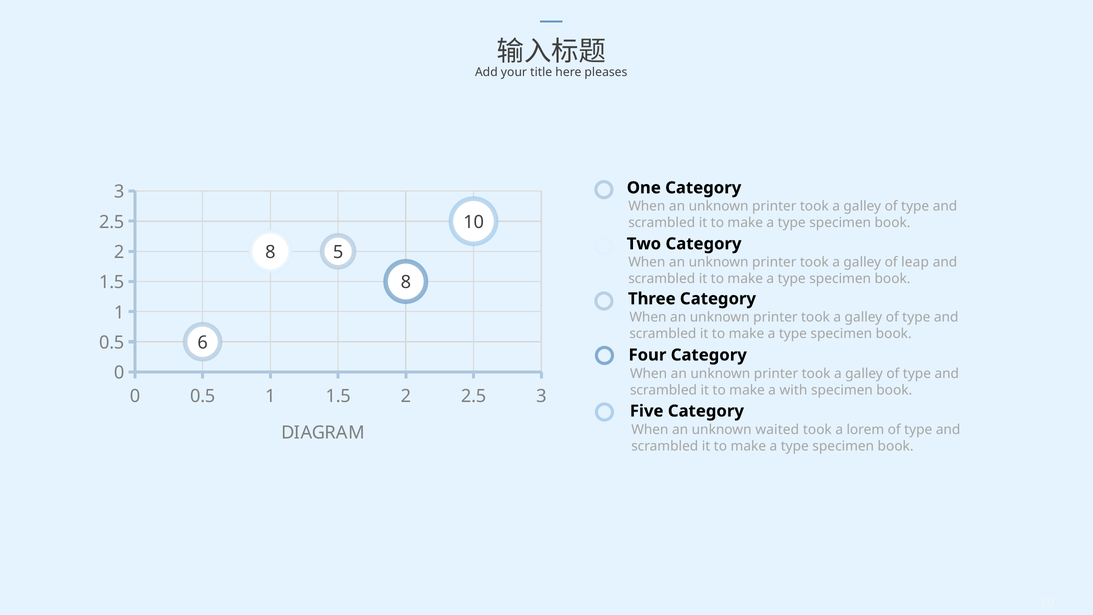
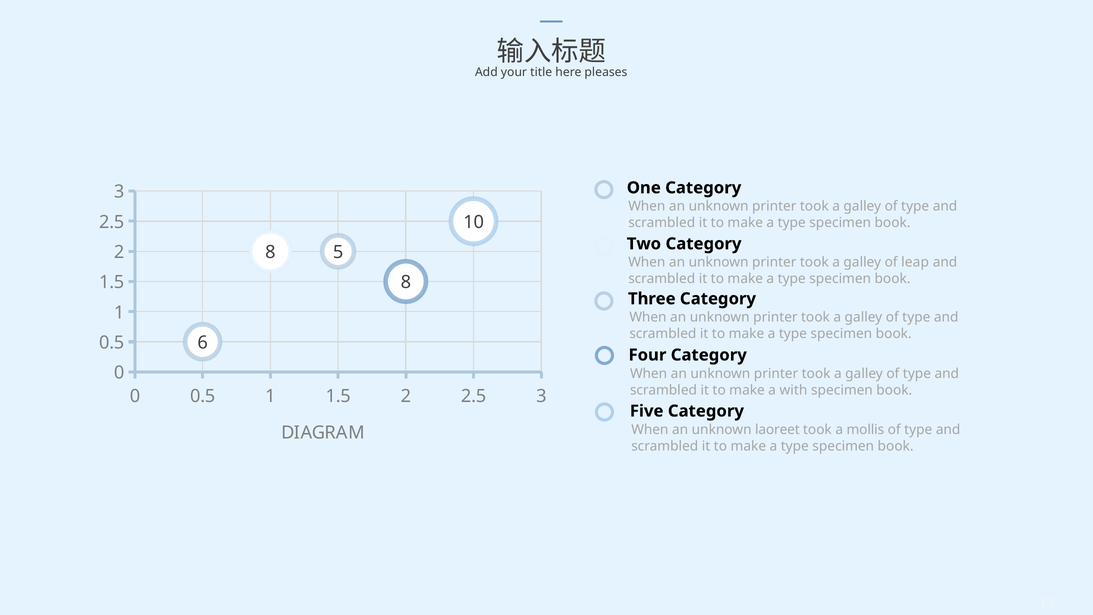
waited: waited -> laoreet
lorem: lorem -> mollis
